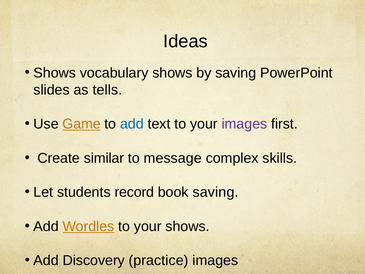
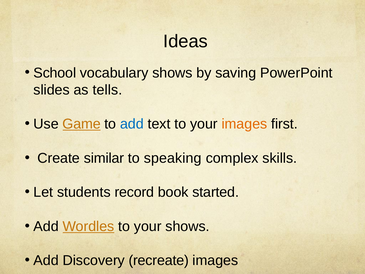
Shows at (55, 73): Shows -> School
images at (244, 124) colour: purple -> orange
message: message -> speaking
book saving: saving -> started
practice: practice -> recreate
